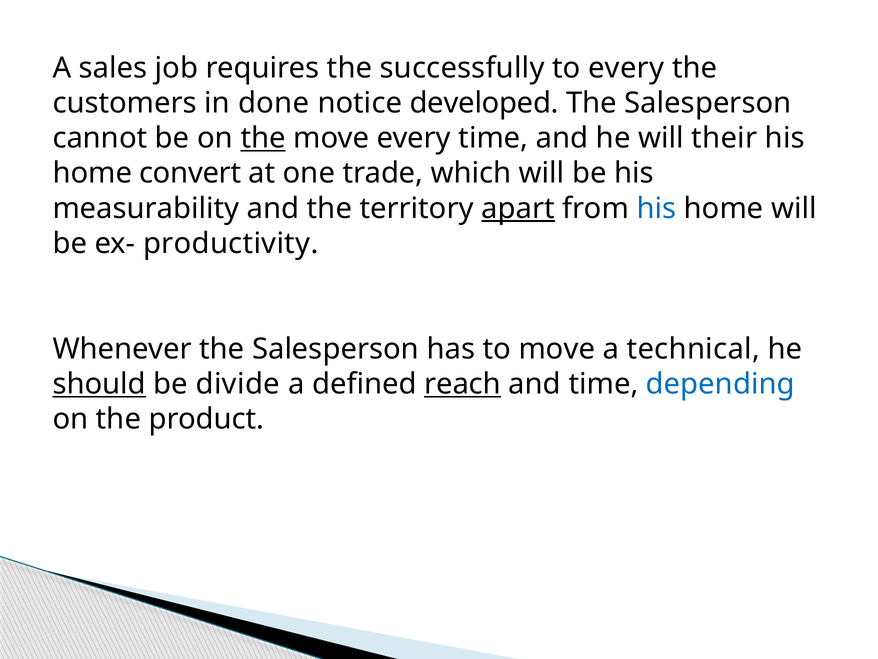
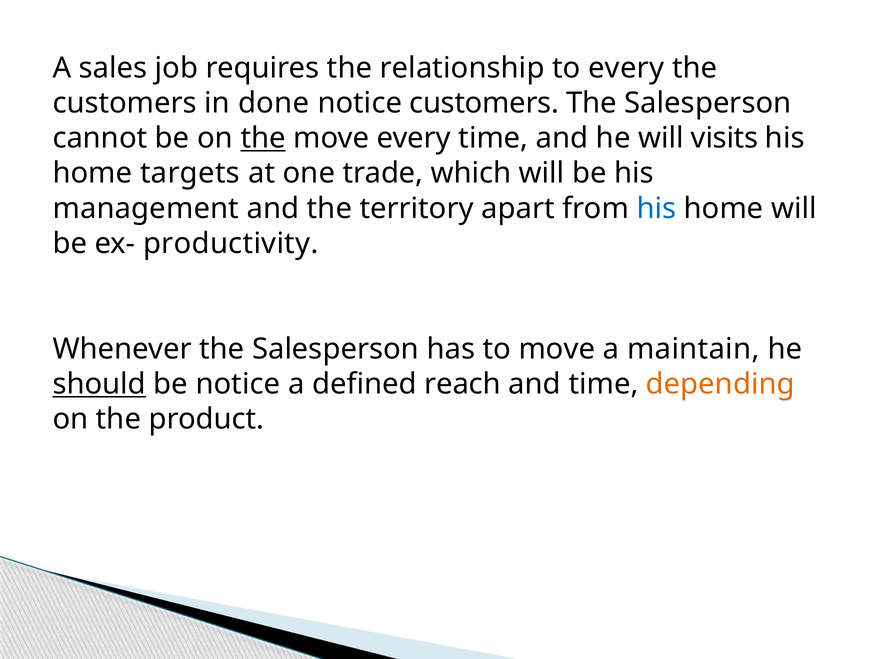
successfully: successfully -> relationship
notice developed: developed -> customers
their: their -> visits
convert: convert -> targets
measurability: measurability -> management
apart underline: present -> none
technical: technical -> maintain
be divide: divide -> notice
reach underline: present -> none
depending colour: blue -> orange
